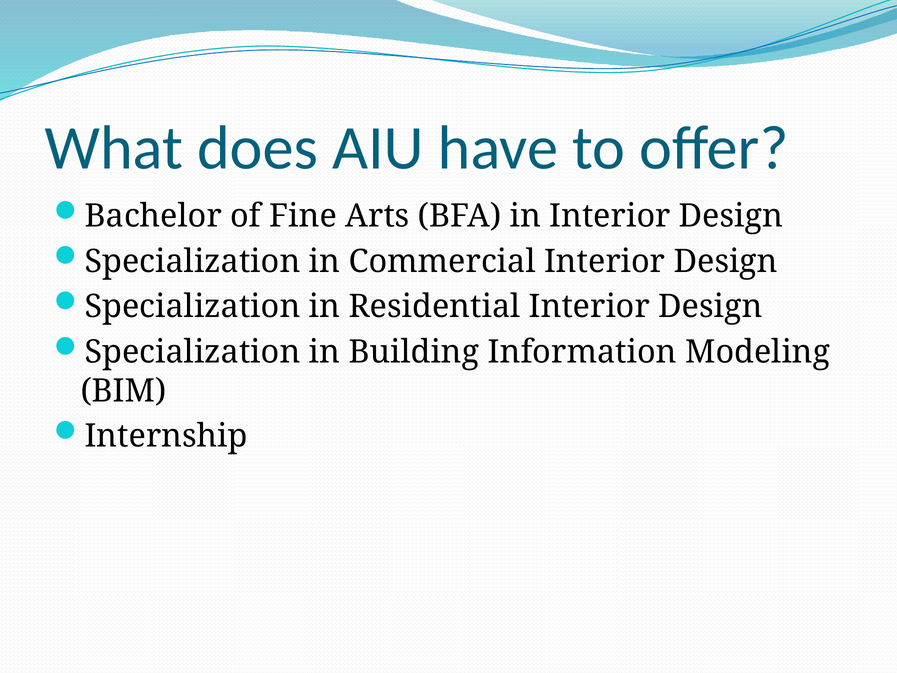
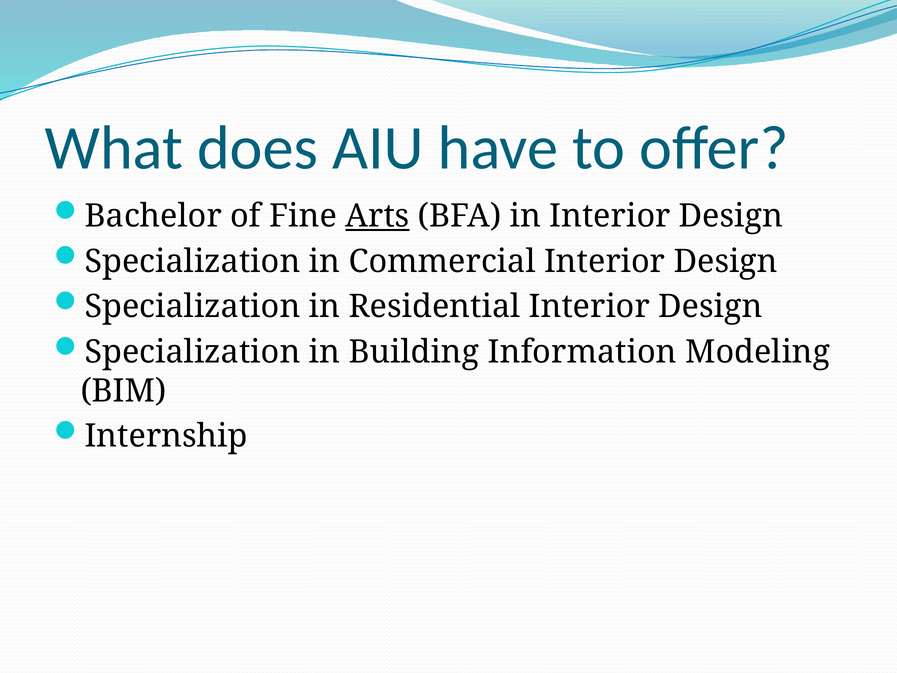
Arts underline: none -> present
